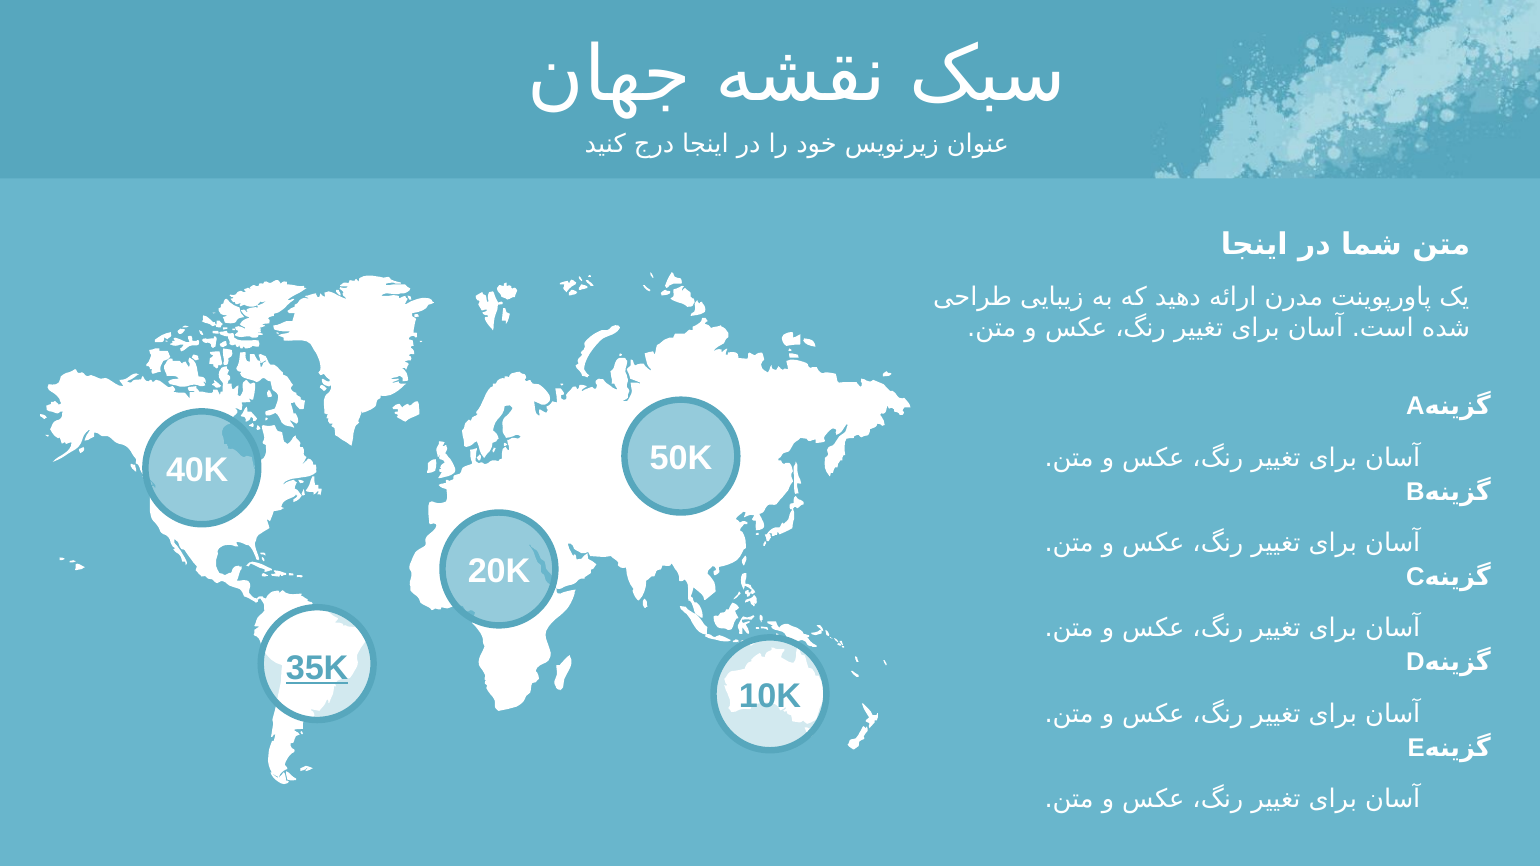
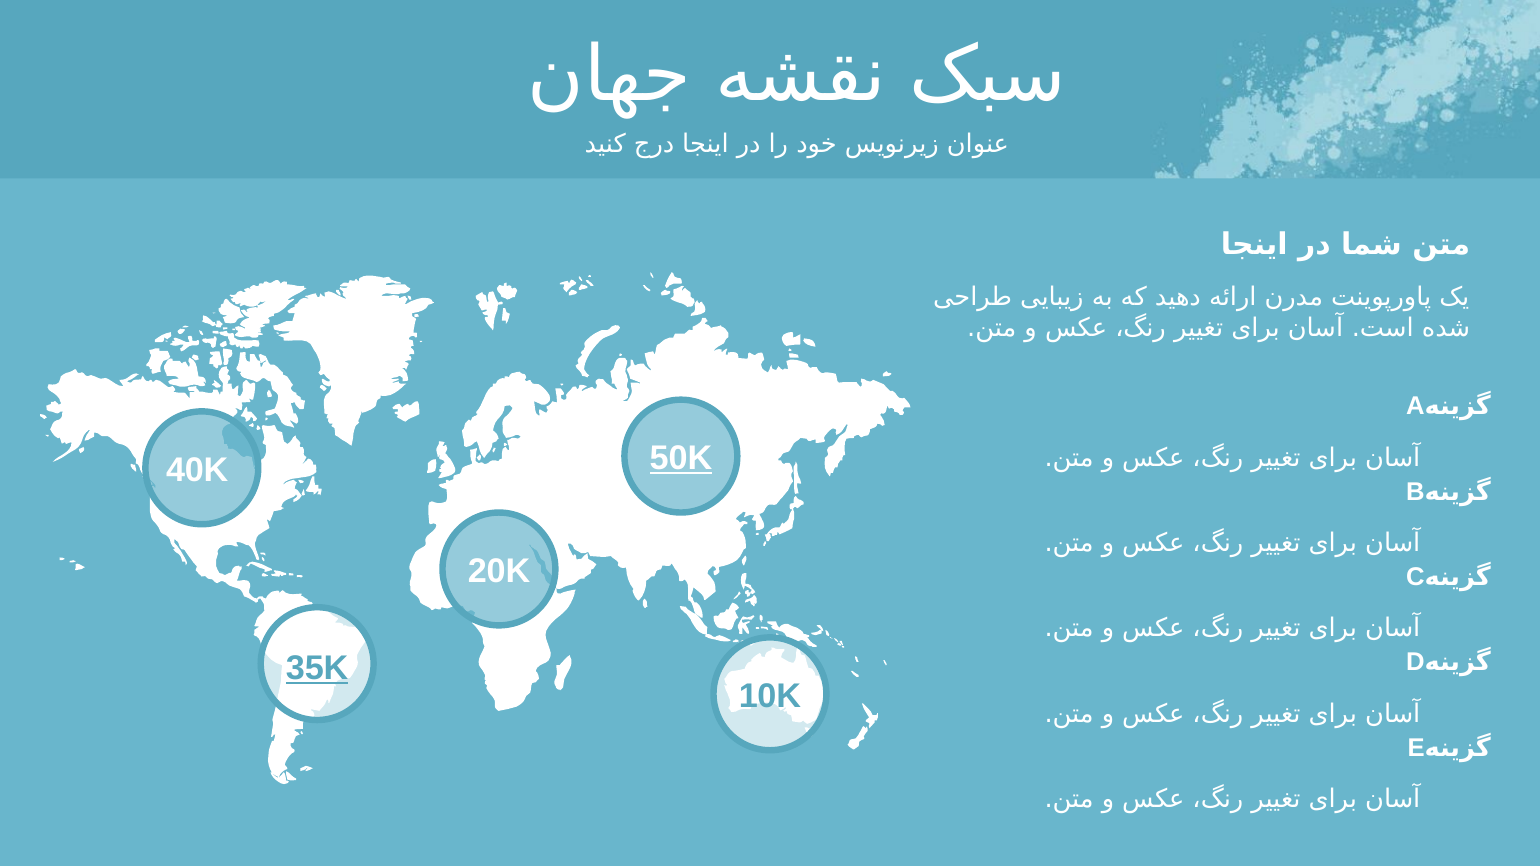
50K underline: none -> present
